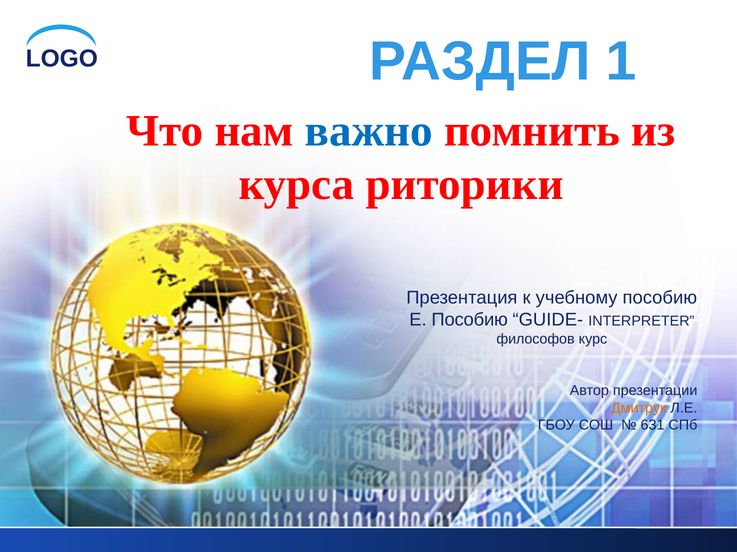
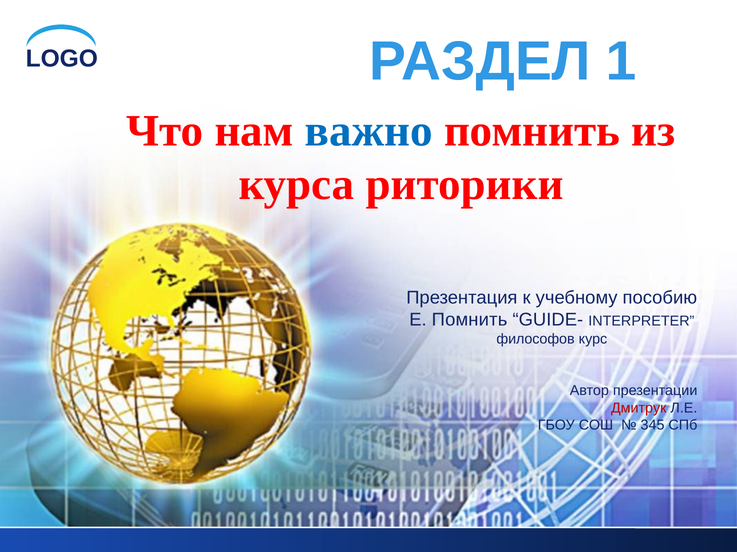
E Пособию: Пособию -> Помнить
Дмитрук colour: orange -> red
631: 631 -> 345
